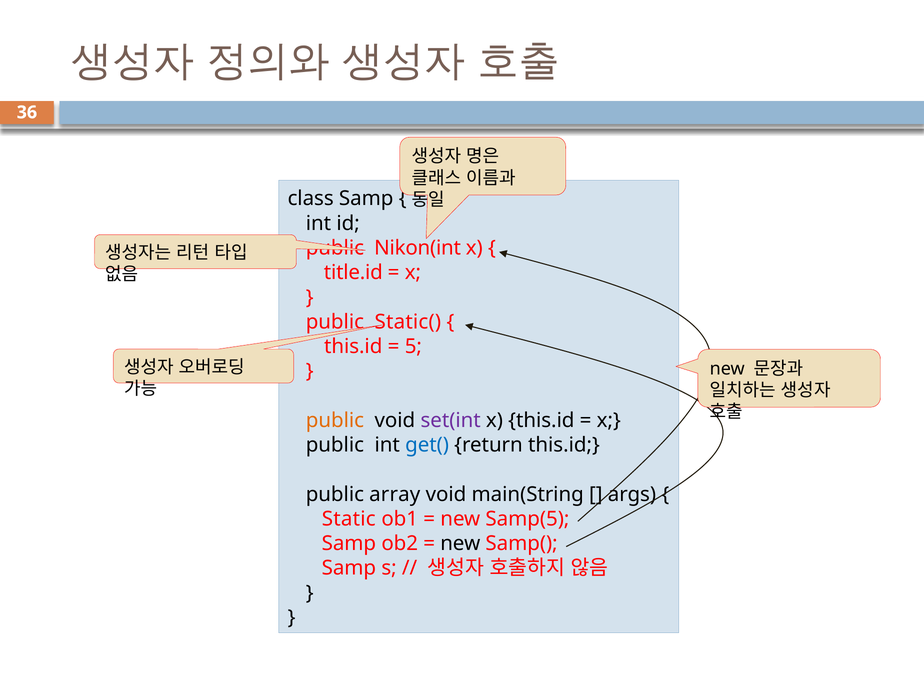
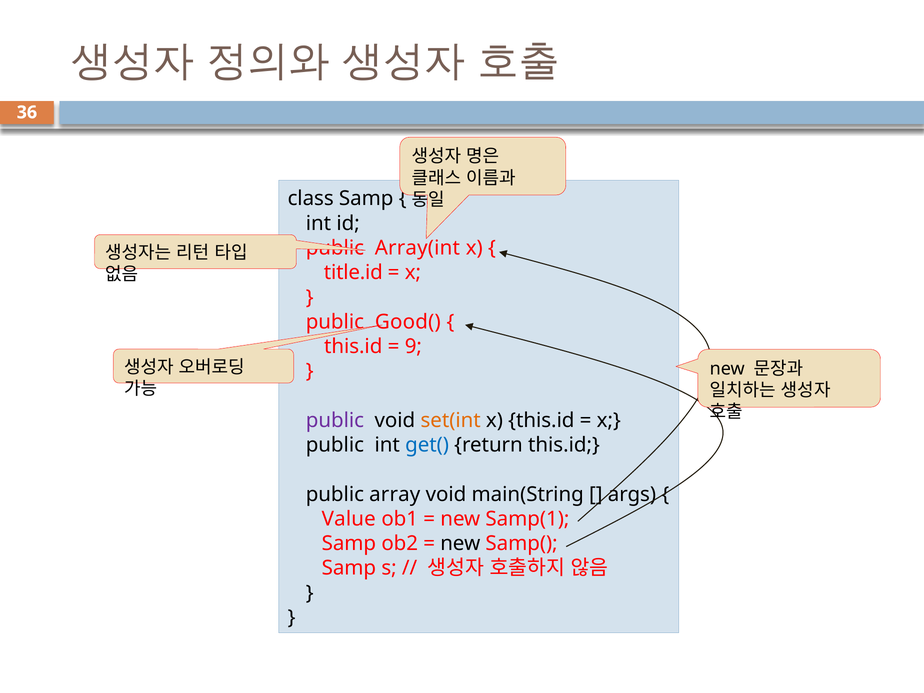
Nikon(int: Nikon(int -> Array(int
Static(: Static( -> Good(
5: 5 -> 9
public at (335, 420) colour: orange -> purple
set(int colour: purple -> orange
Static: Static -> Value
Samp(5: Samp(5 -> Samp(1
